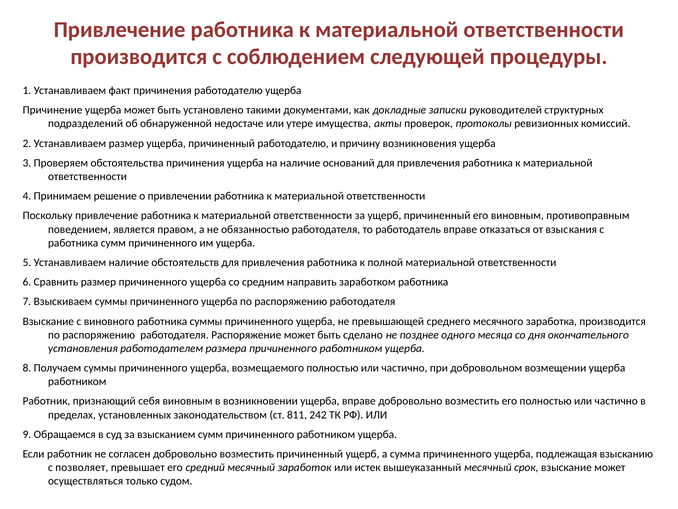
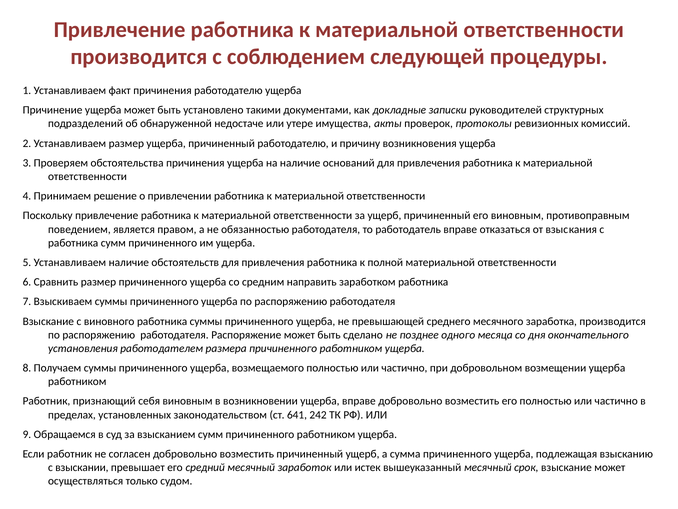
811: 811 -> 641
позволяет: позволяет -> взыскании
